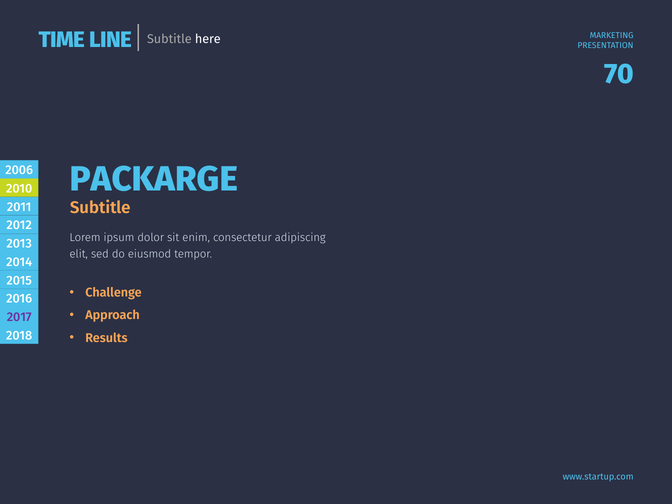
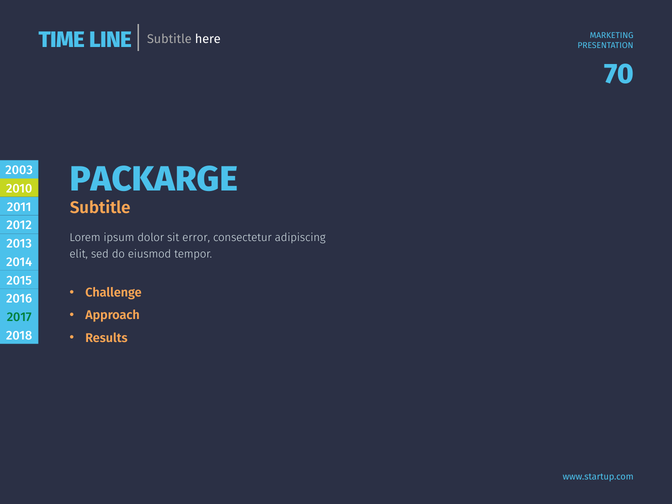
2006: 2006 -> 2003
enim: enim -> error
2017 colour: purple -> green
